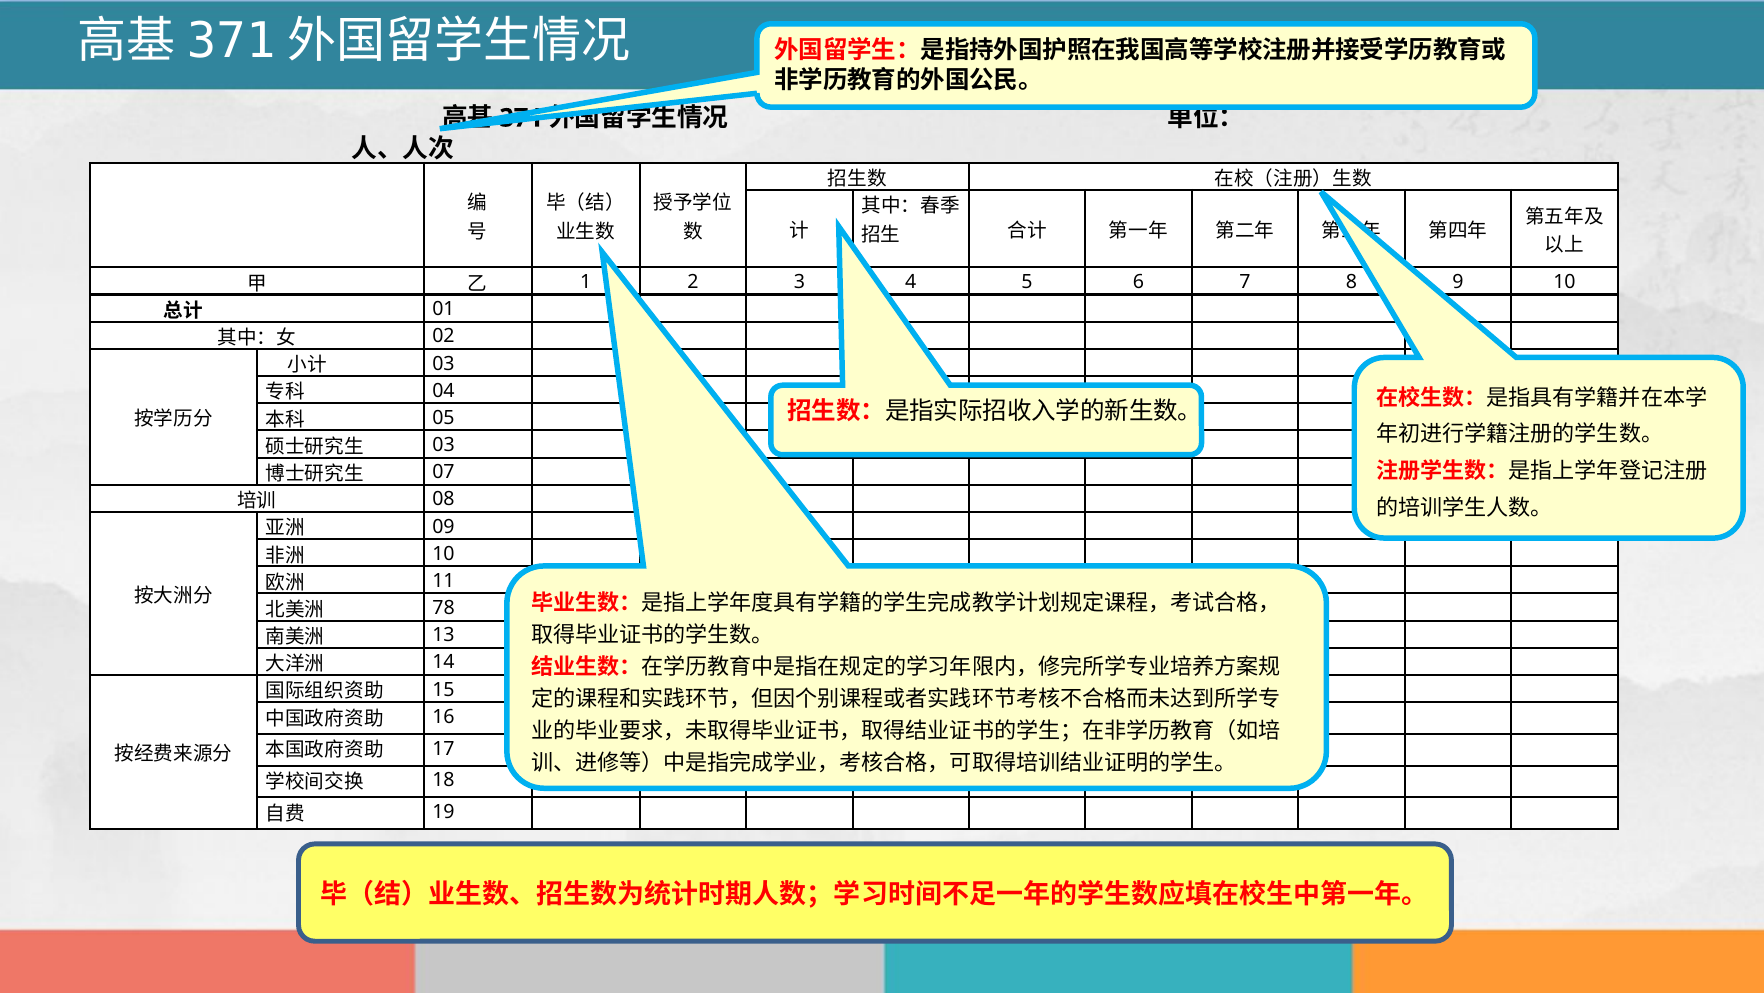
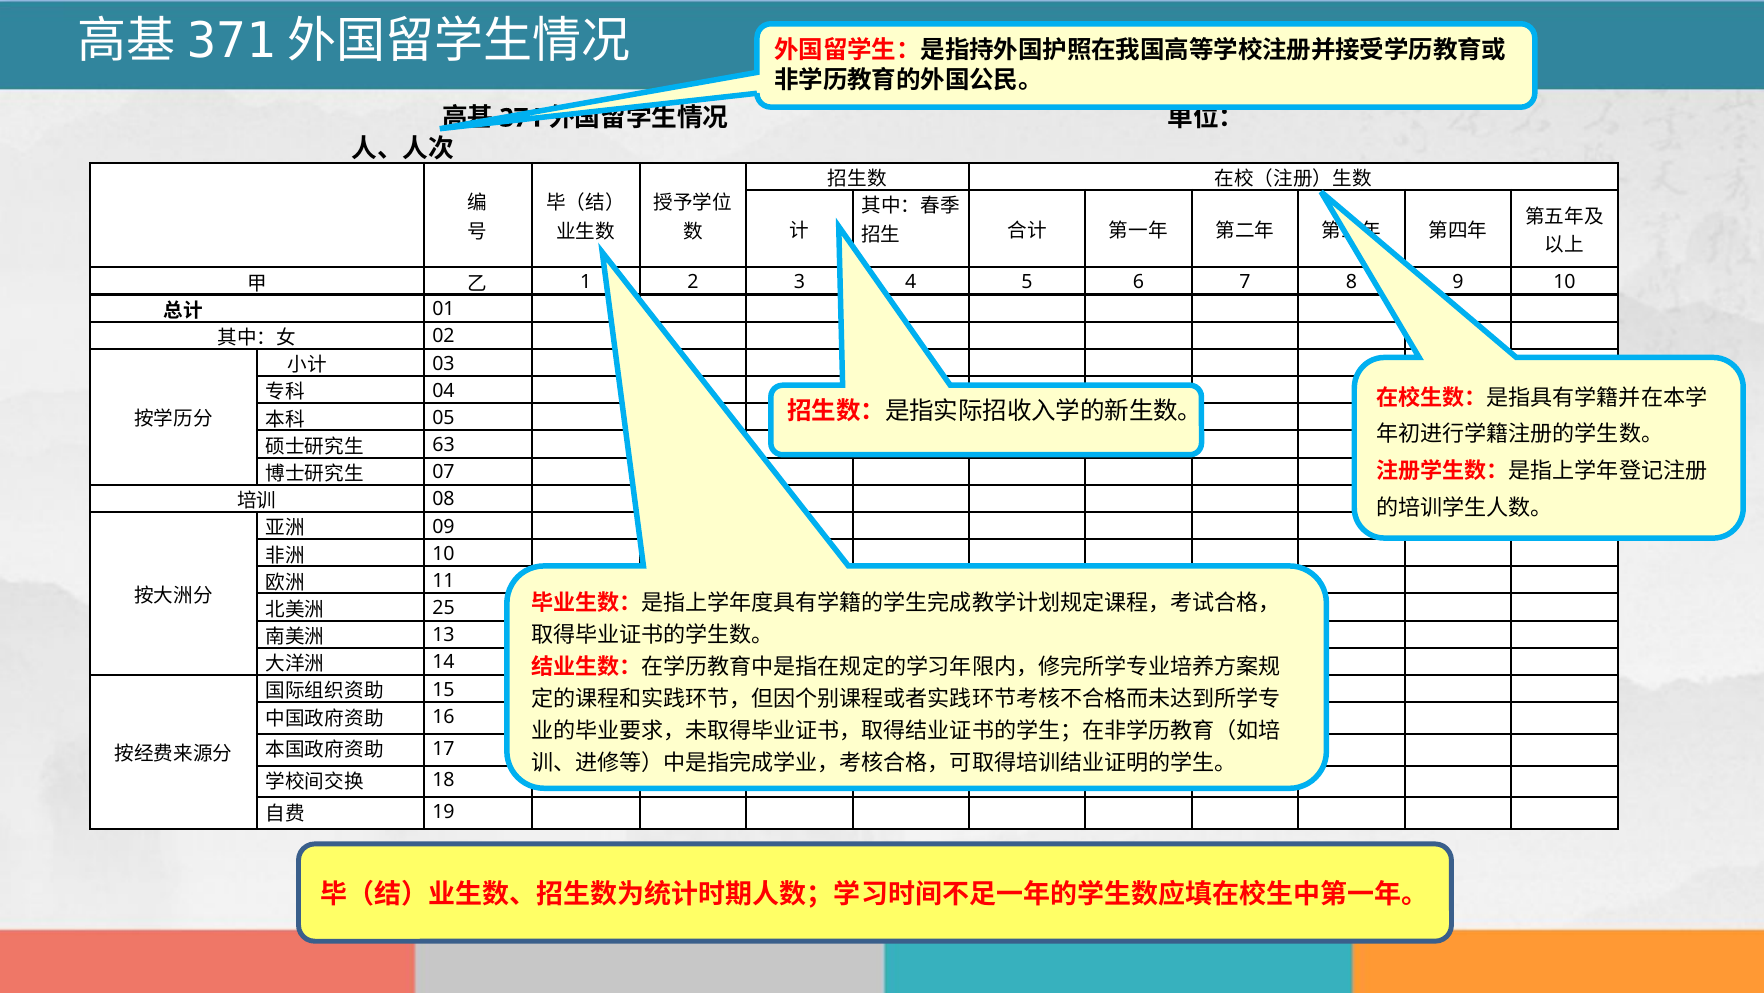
03 at (444, 445): 03 -> 63
78: 78 -> 25
